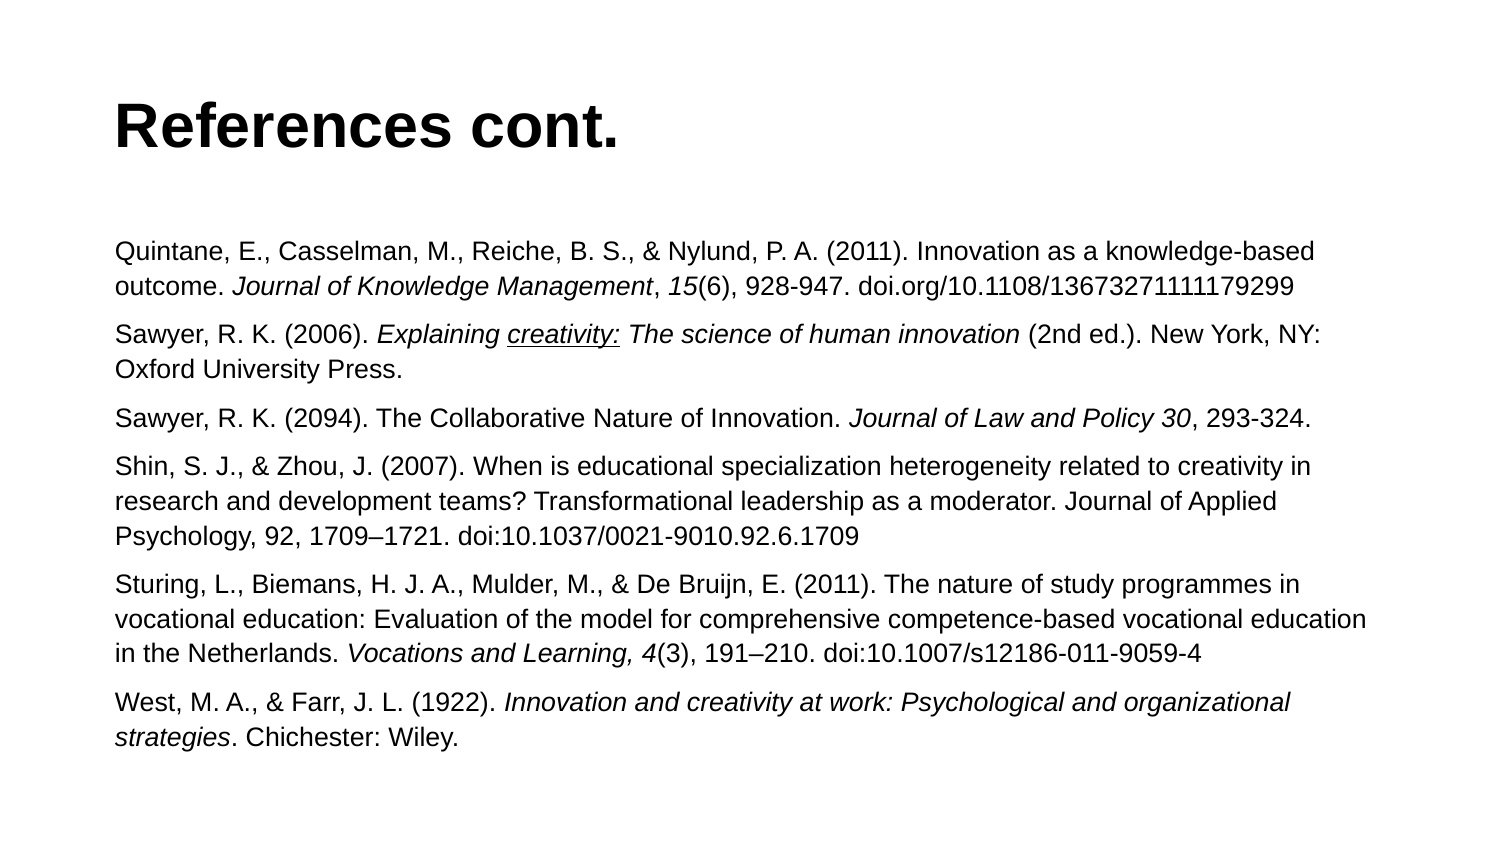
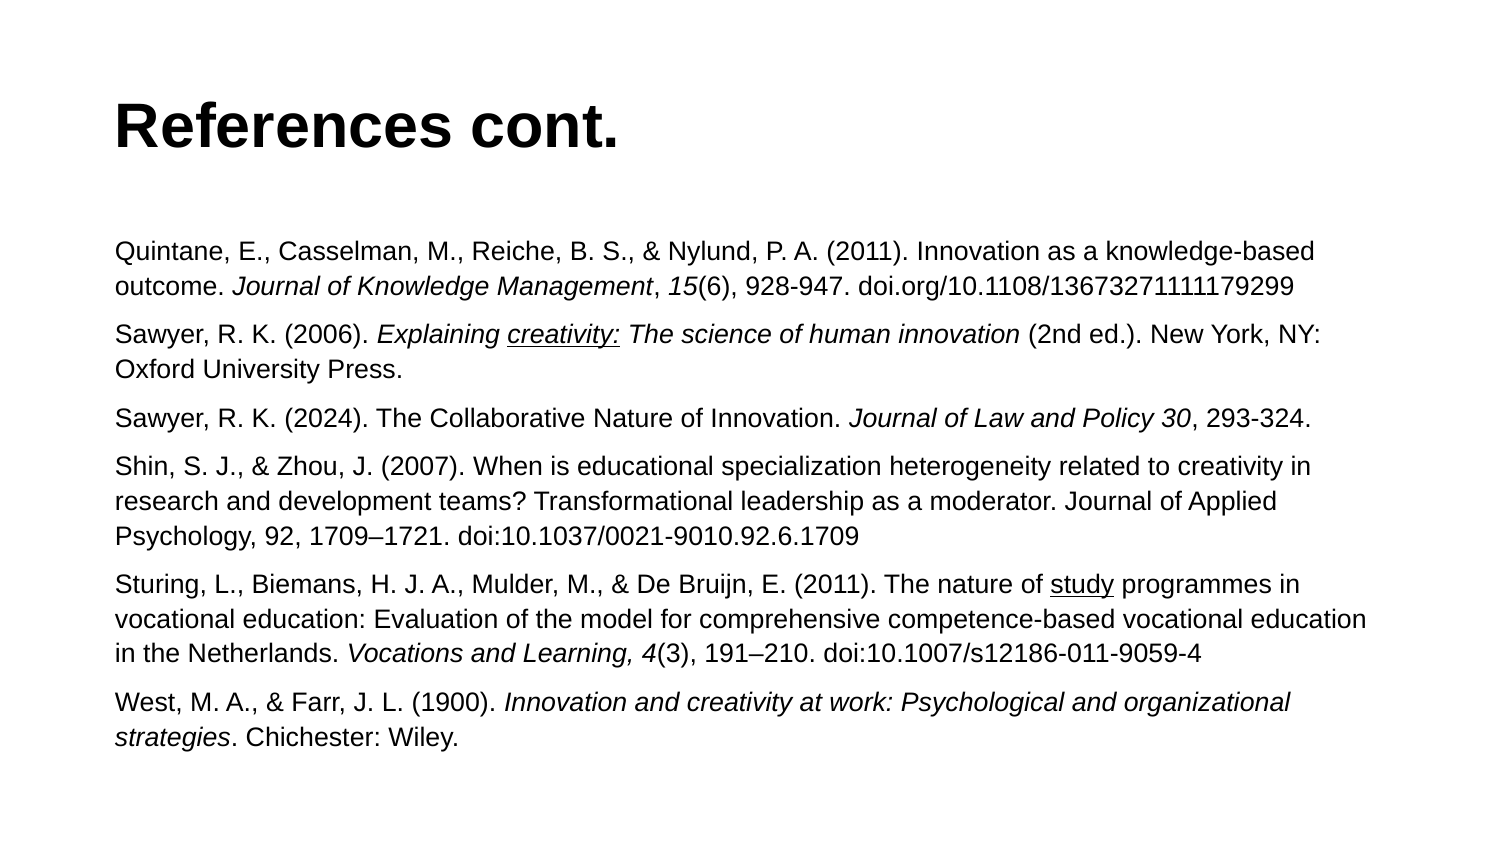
2094: 2094 -> 2024
study underline: none -> present
1922: 1922 -> 1900
